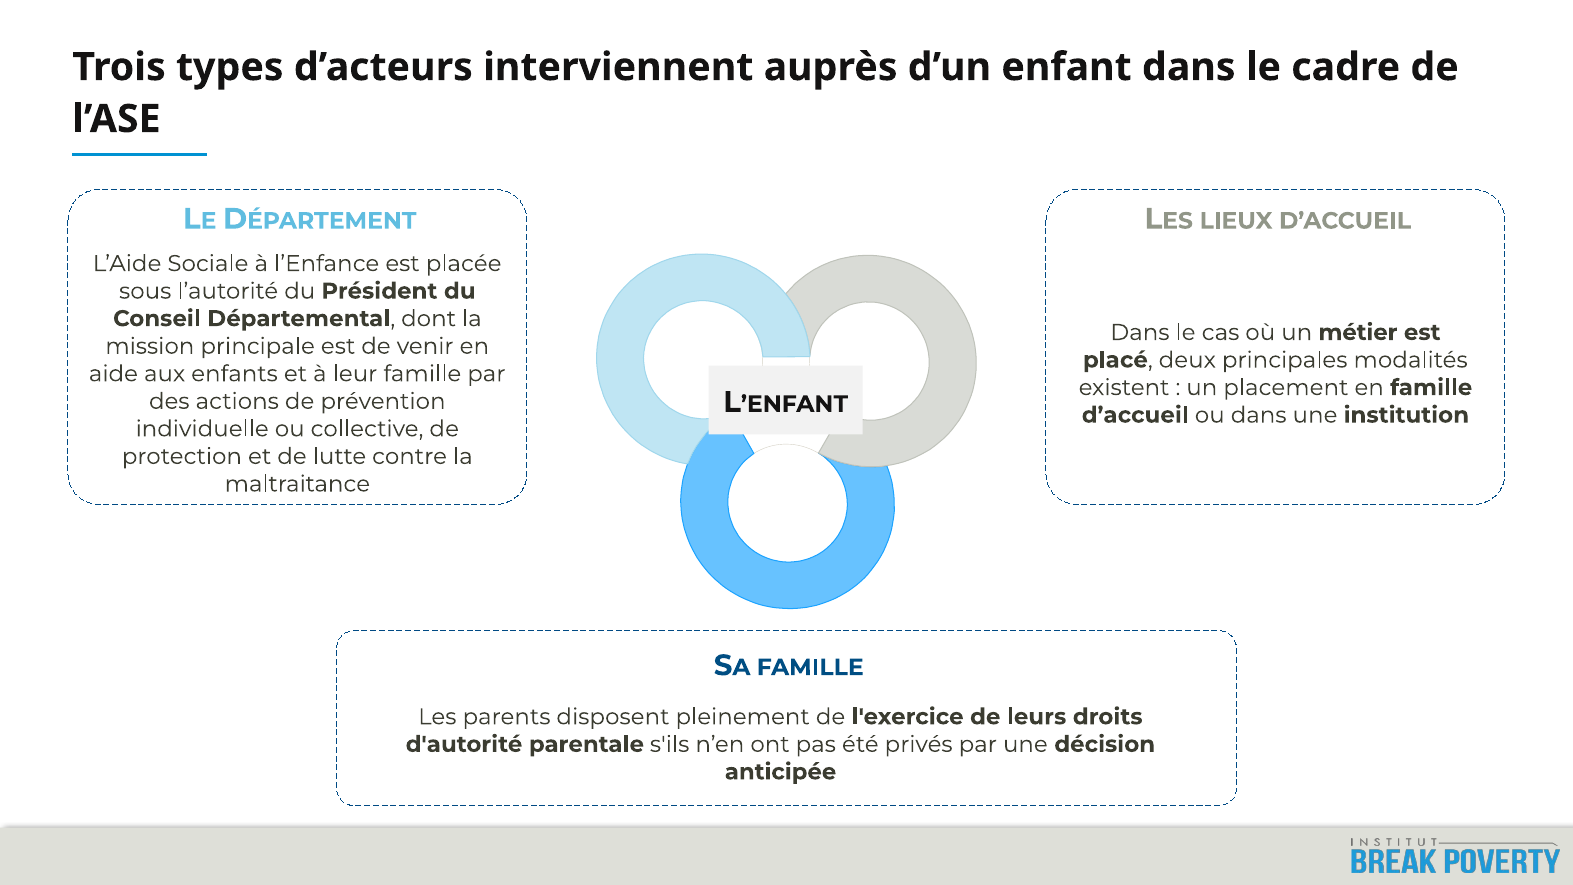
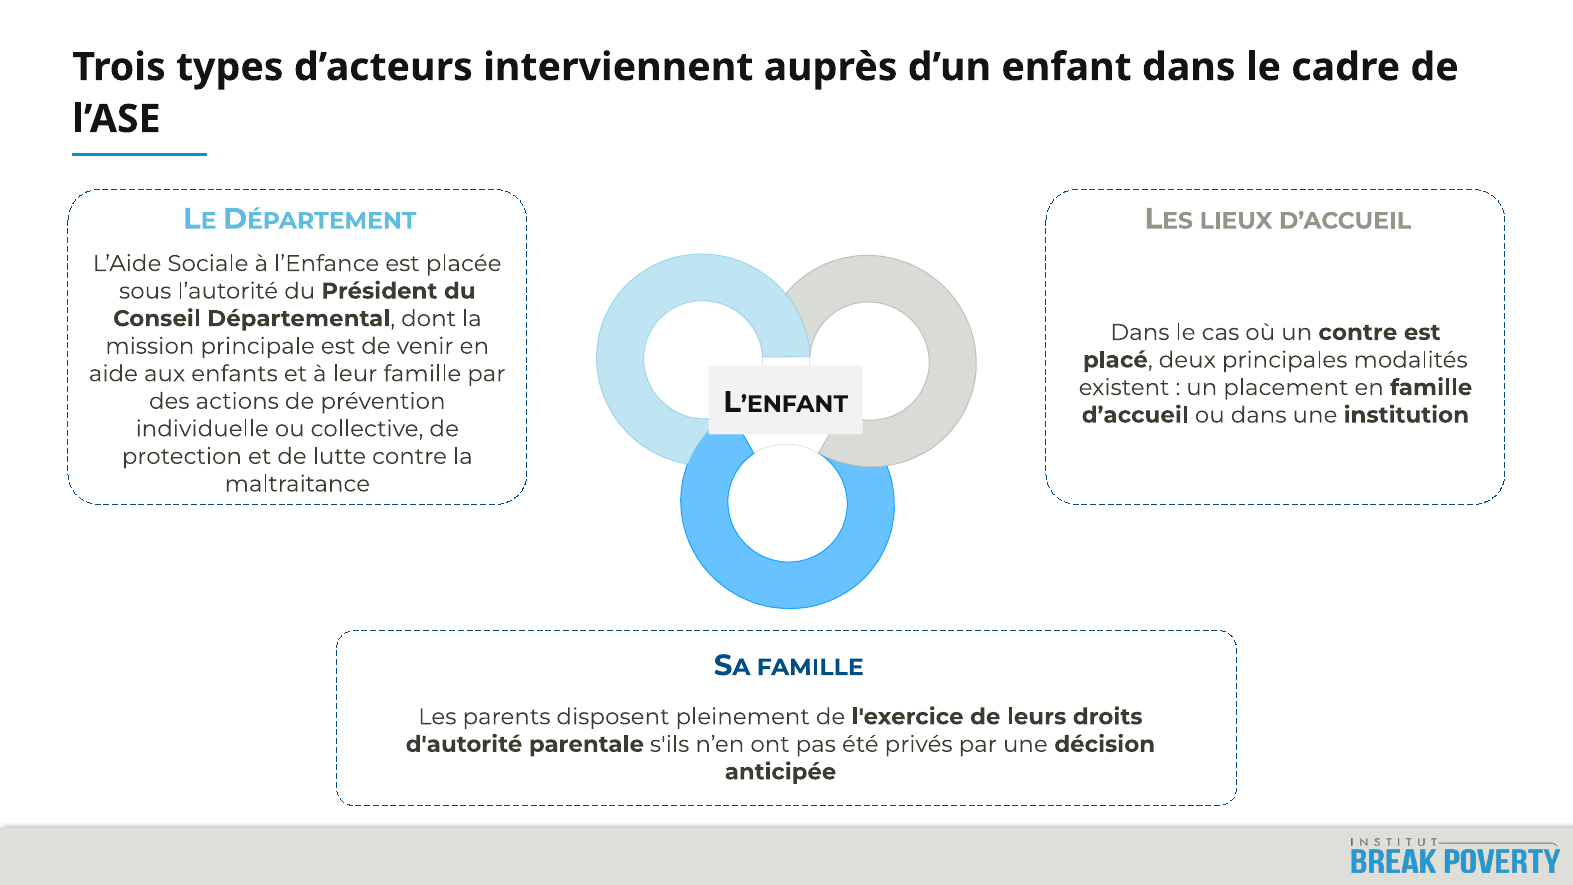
un métier: métier -> contre
